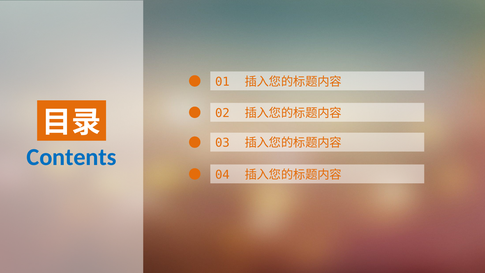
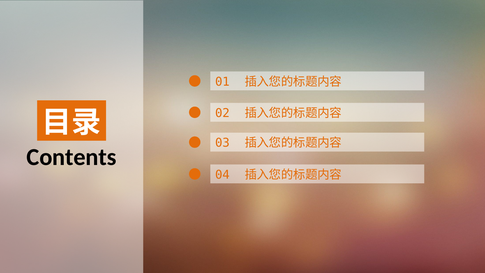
Contents colour: blue -> black
